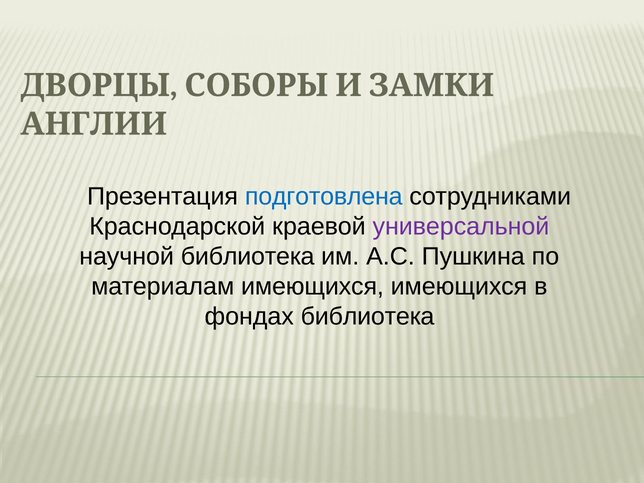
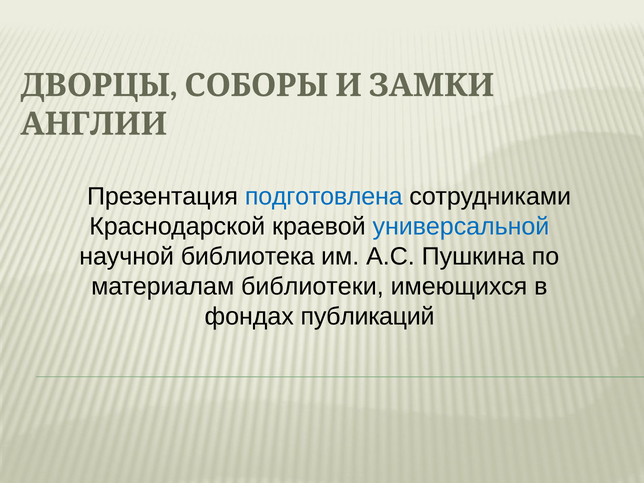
универсальной colour: purple -> blue
материалам имеющихся: имеющихся -> библиотеки
фондах библиотека: библиотека -> публикаций
